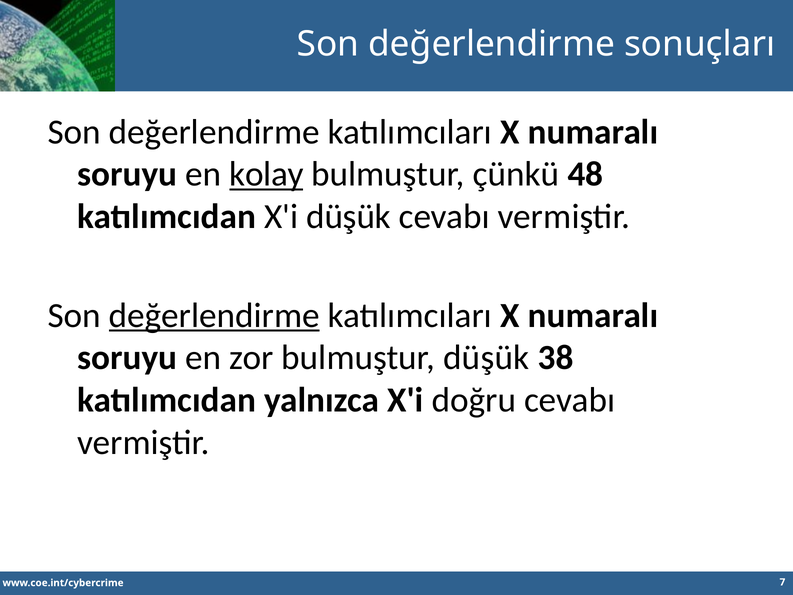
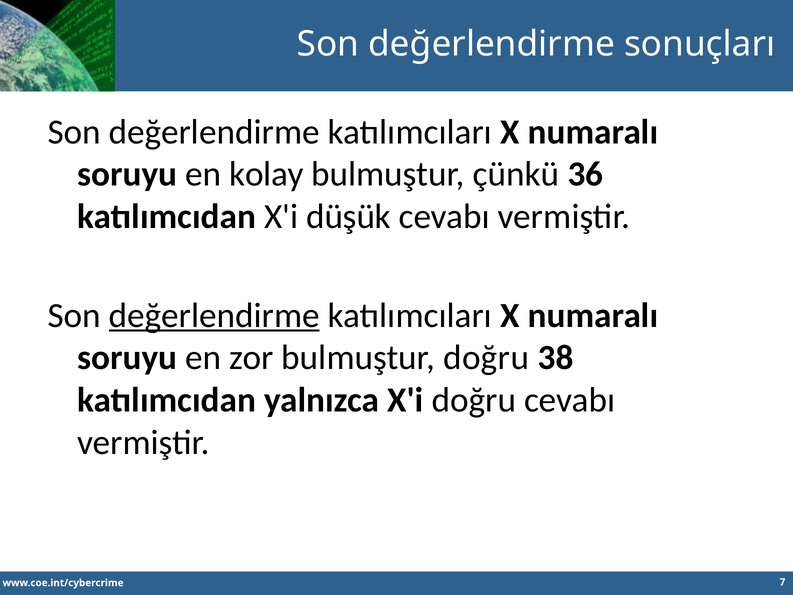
kolay underline: present -> none
48: 48 -> 36
bulmuştur düşük: düşük -> doğru
